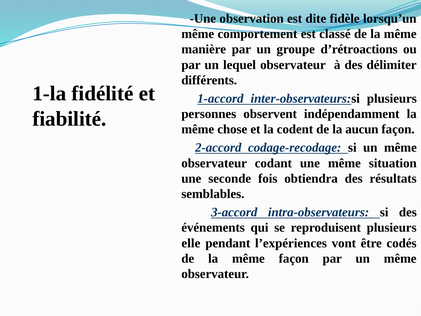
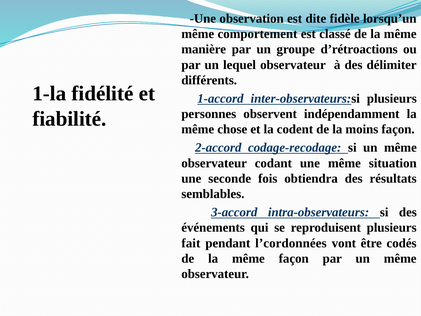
aucun: aucun -> moins
elle: elle -> fait
l’expériences: l’expériences -> l’cordonnées
